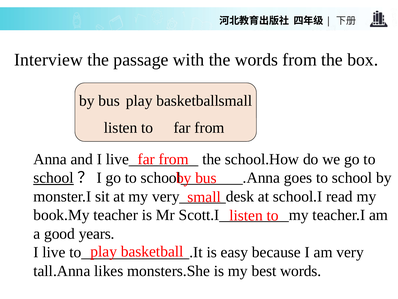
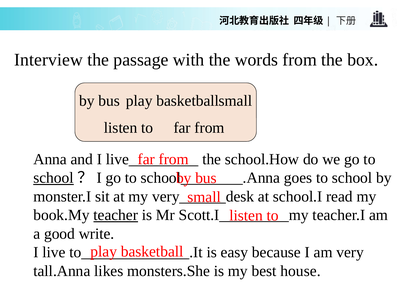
teacher underline: none -> present
years: years -> write
best words: words -> house
